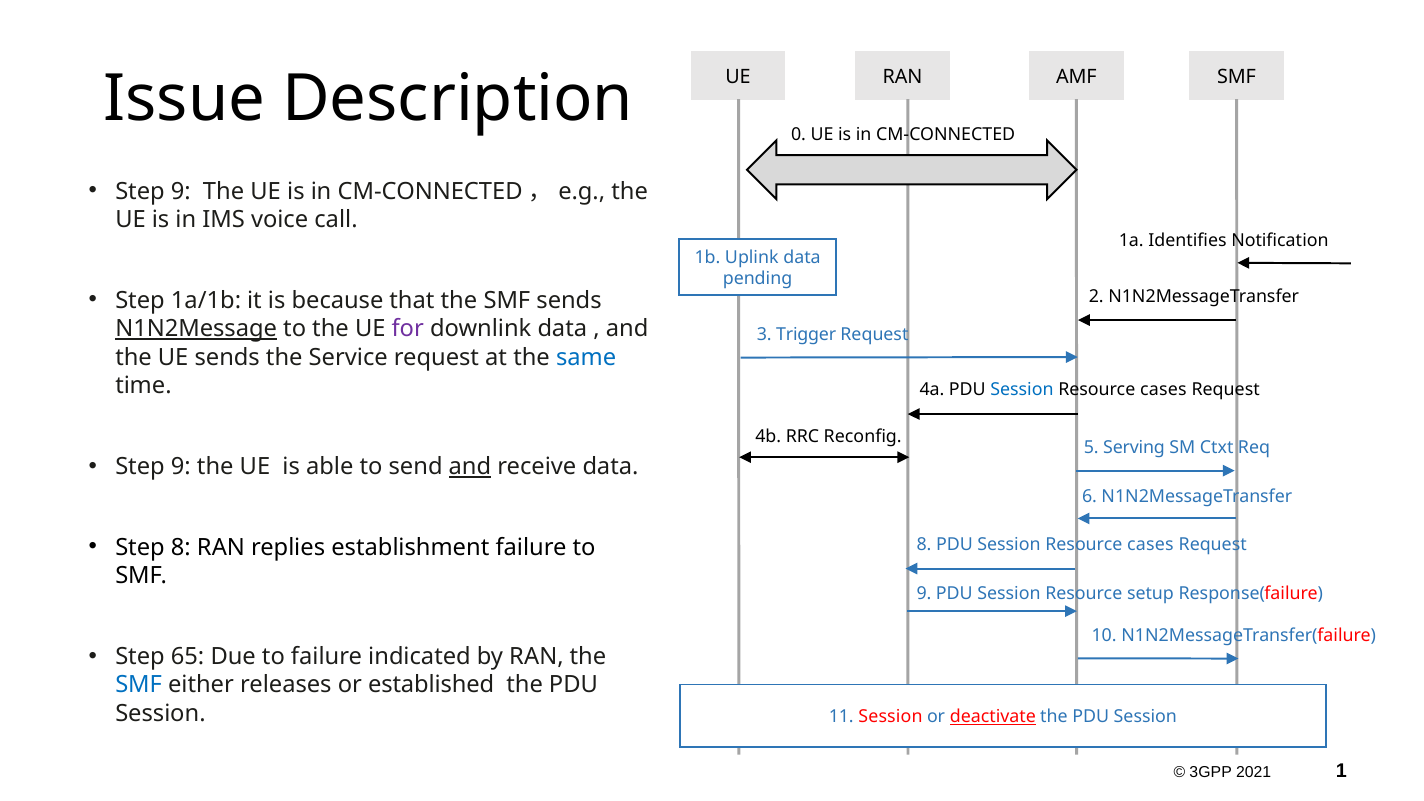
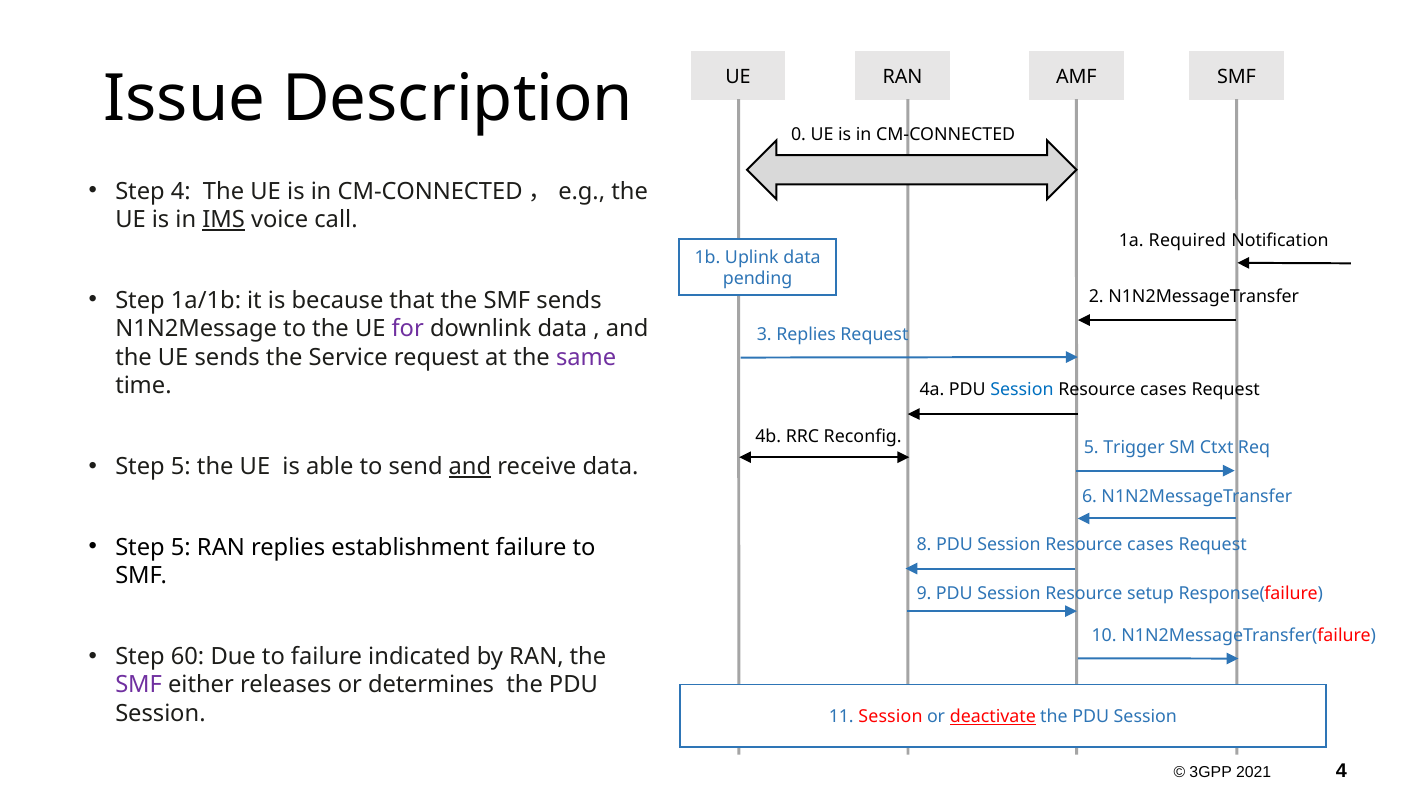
9 at (181, 191): 9 -> 4
IMS underline: none -> present
Identifies: Identifies -> Required
N1N2Message underline: present -> none
3 Trigger: Trigger -> Replies
same colour: blue -> purple
Serving: Serving -> Trigger
9 at (181, 467): 9 -> 5
8 at (181, 547): 8 -> 5
65: 65 -> 60
SMF at (139, 685) colour: blue -> purple
established: established -> determines
1 at (1341, 771): 1 -> 4
